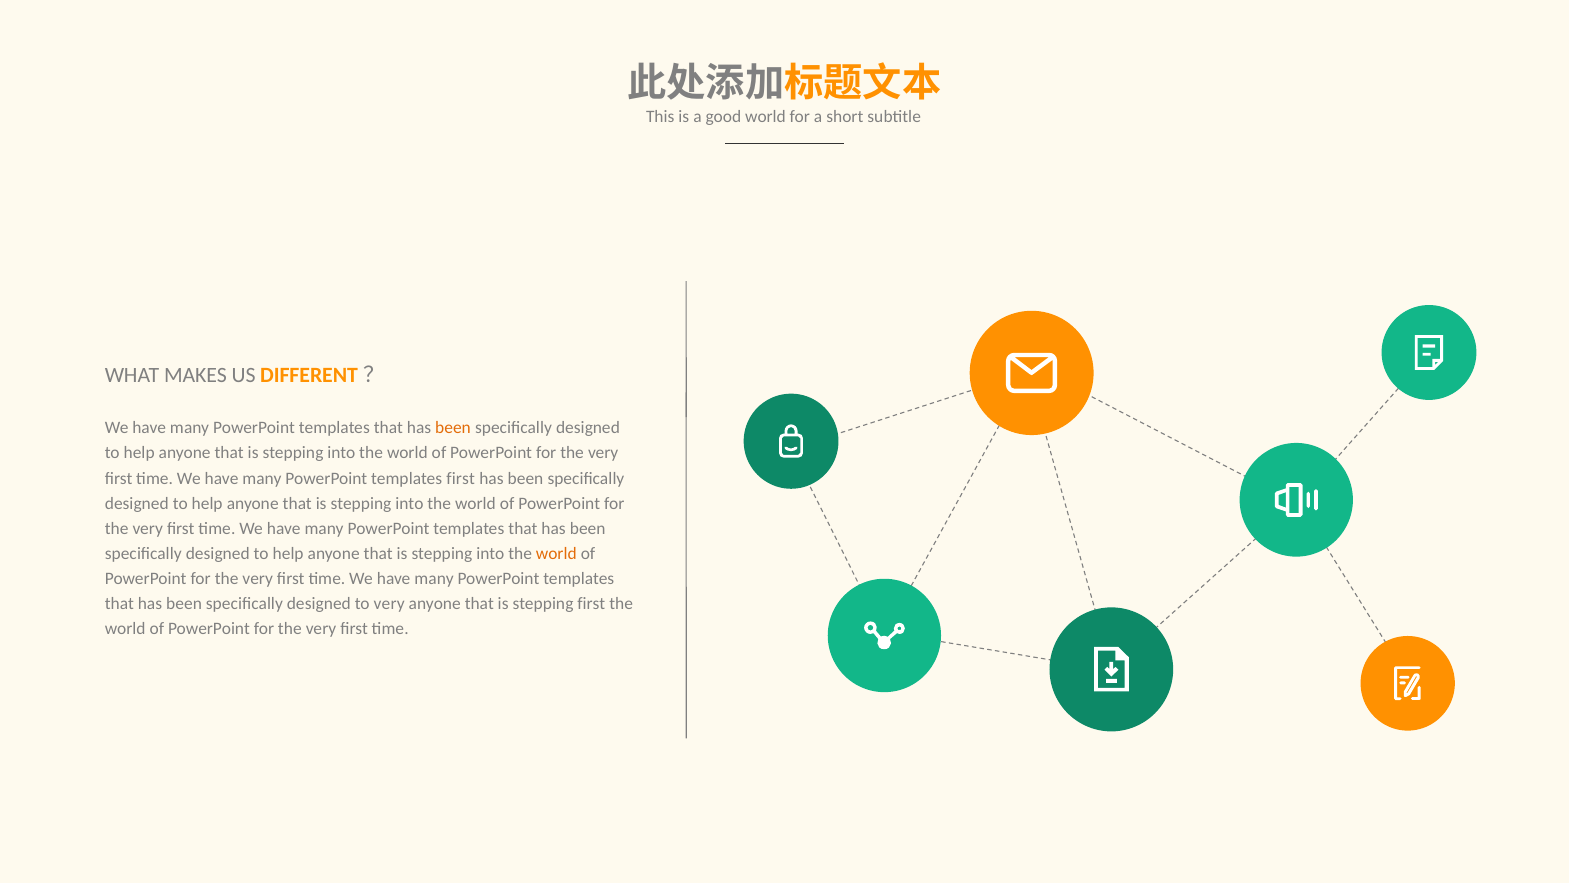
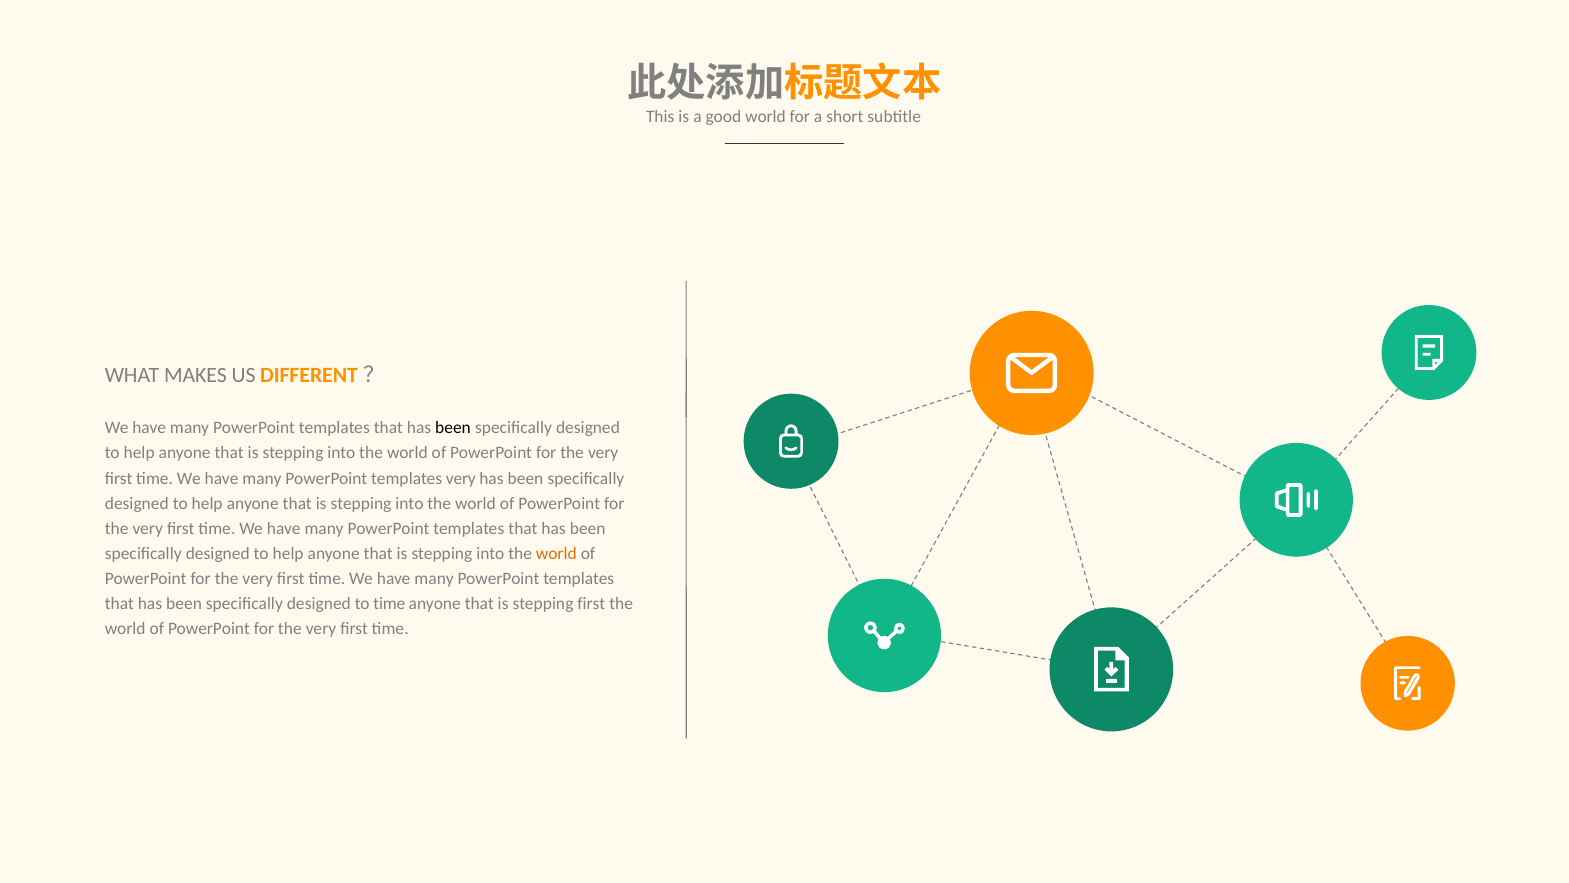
been at (453, 428) colour: orange -> black
templates first: first -> very
to very: very -> time
